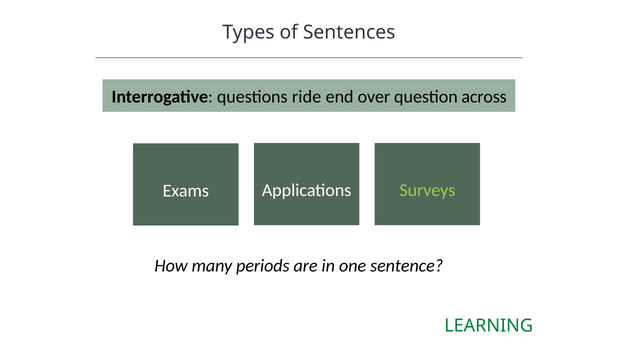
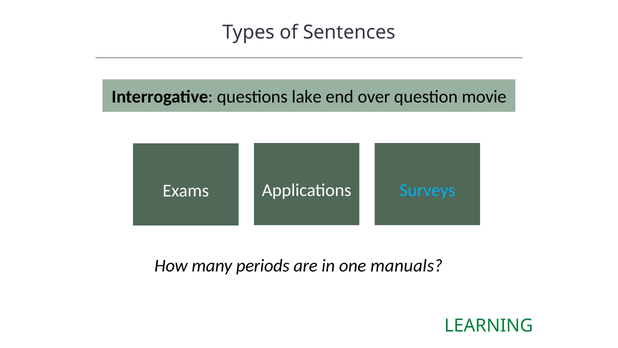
ride: ride -> lake
across: across -> movie
Surveys colour: light green -> light blue
sentence: sentence -> manuals
